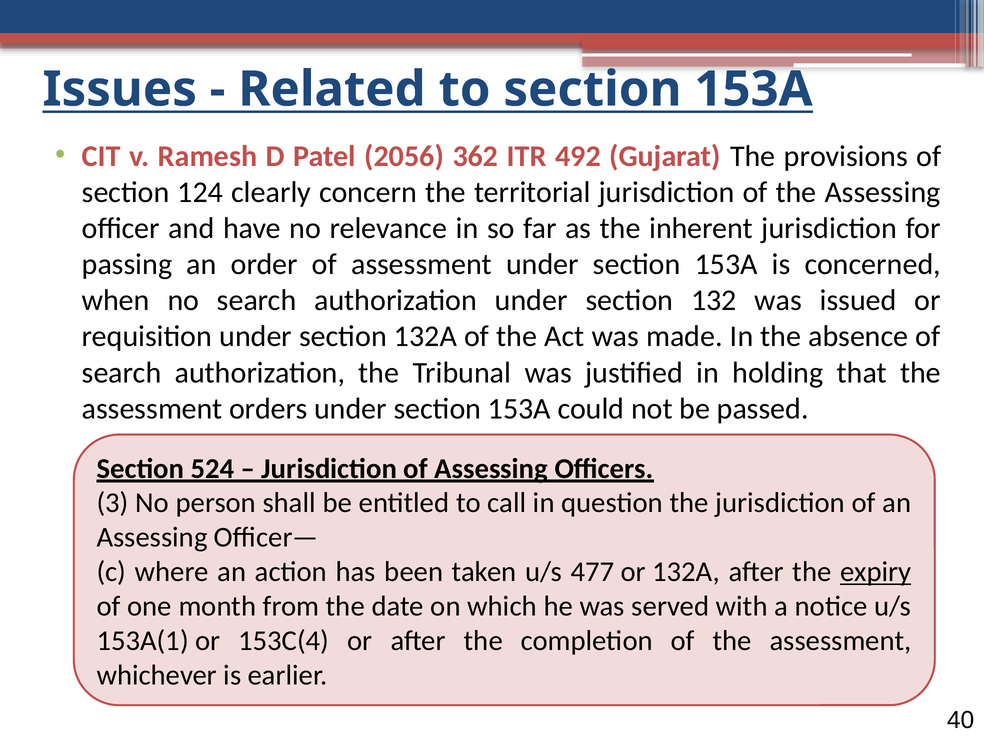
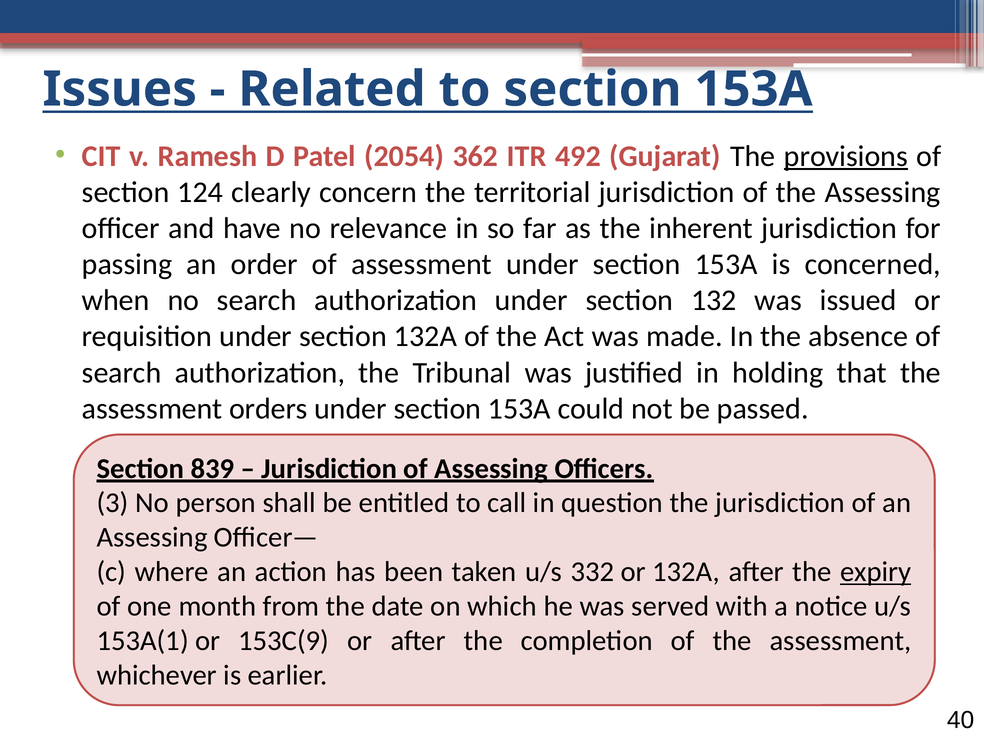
2056: 2056 -> 2054
provisions underline: none -> present
524: 524 -> 839
477: 477 -> 332
153C(4: 153C(4 -> 153C(9
